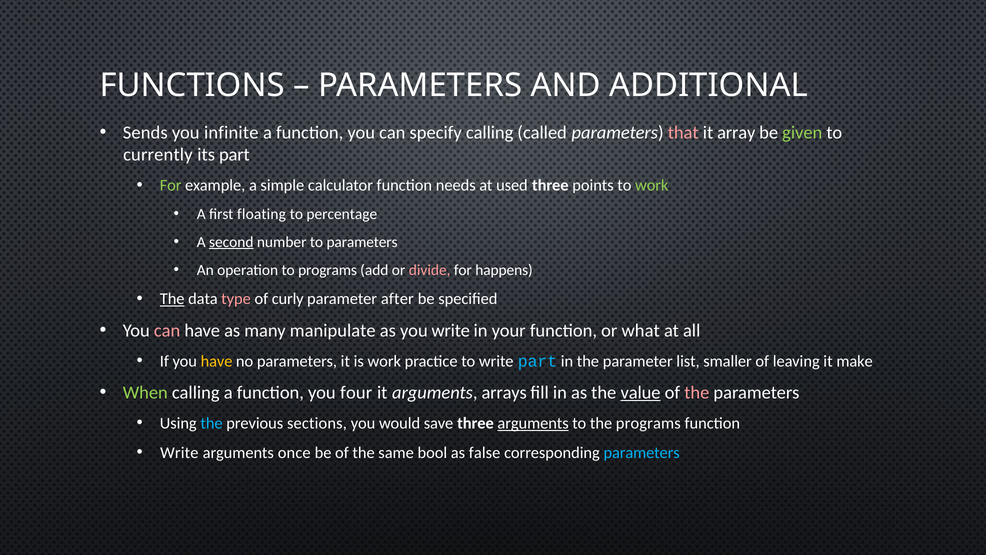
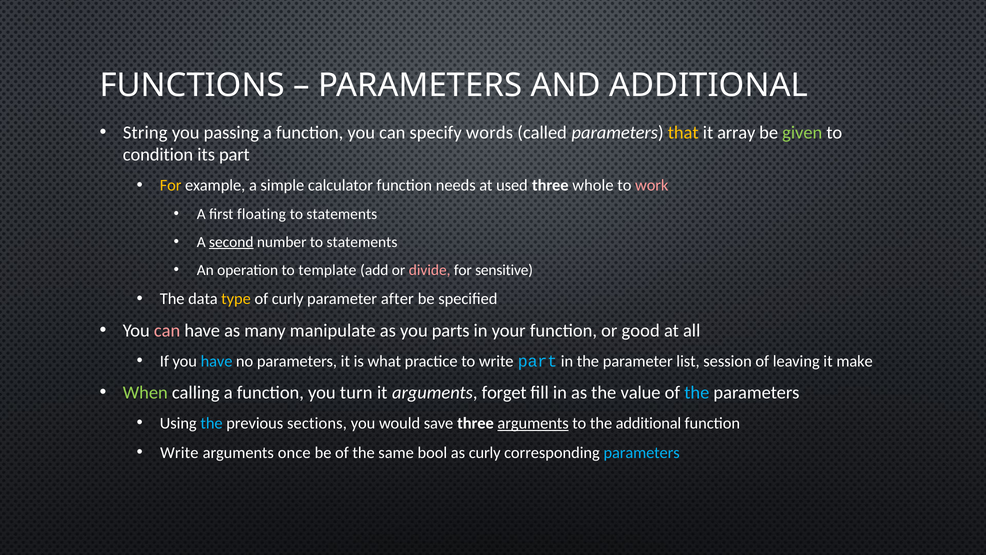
Sends: Sends -> String
infinite: infinite -> passing
specify calling: calling -> words
that colour: pink -> yellow
currently: currently -> condition
For at (171, 185) colour: light green -> yellow
points: points -> whole
work at (652, 185) colour: light green -> pink
percentage at (342, 214): percentage -> statements
number to parameters: parameters -> statements
to programs: programs -> template
happens: happens -> sensitive
The at (172, 299) underline: present -> none
type colour: pink -> yellow
you write: write -> parts
what: what -> good
have at (217, 361) colour: yellow -> light blue
is work: work -> what
smaller: smaller -> session
four: four -> turn
arrays: arrays -> forget
value underline: present -> none
the at (697, 392) colour: pink -> light blue
the programs: programs -> additional
as false: false -> curly
